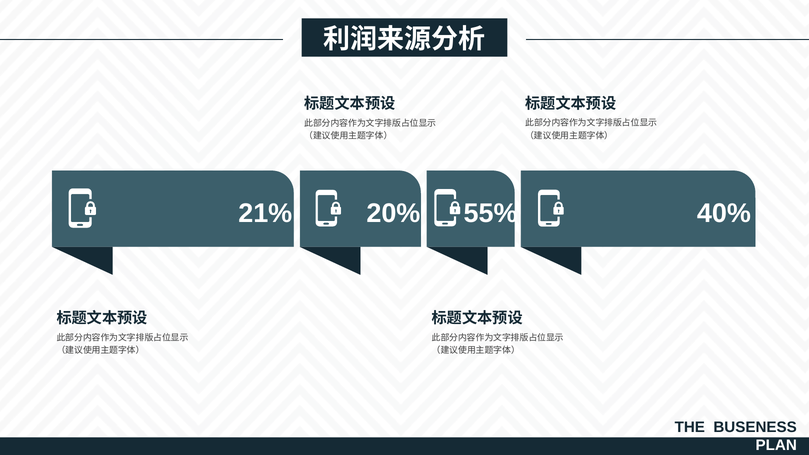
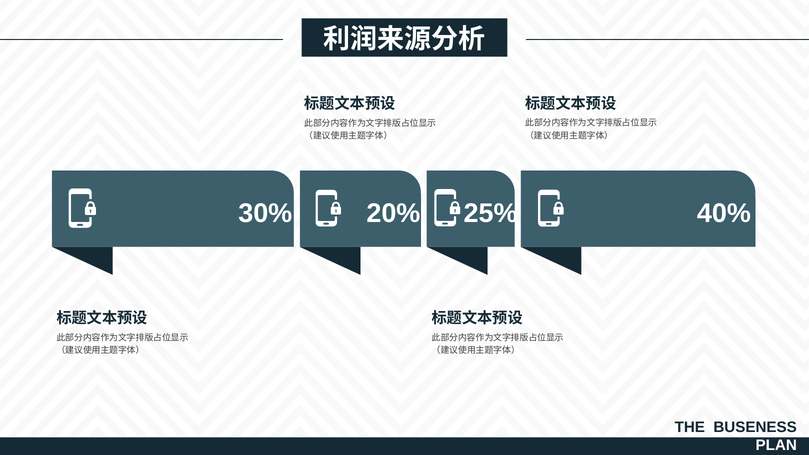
21%: 21% -> 30%
55%: 55% -> 25%
